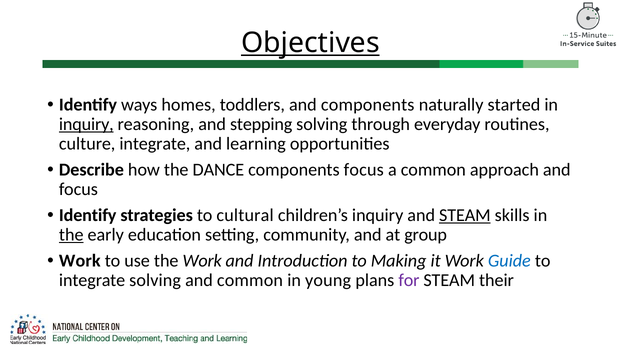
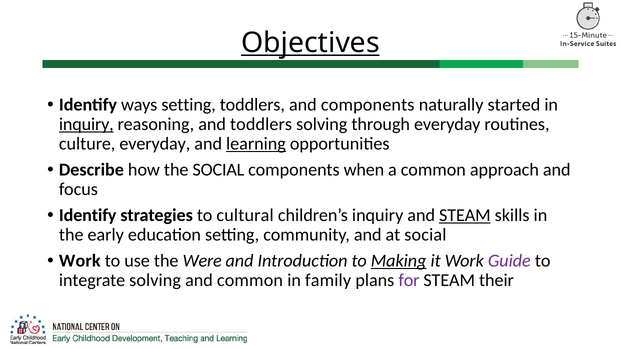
ways homes: homes -> setting
and stepping: stepping -> toddlers
culture integrate: integrate -> everyday
learning underline: none -> present
the DANCE: DANCE -> SOCIAL
components focus: focus -> when
the at (71, 235) underline: present -> none
at group: group -> social
the Work: Work -> Were
Making underline: none -> present
Guide colour: blue -> purple
young: young -> family
